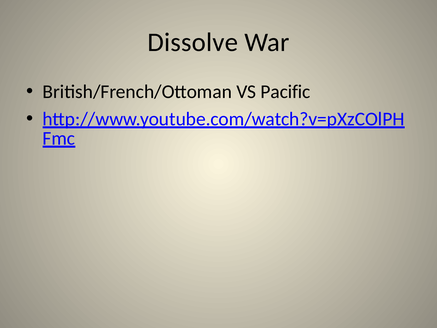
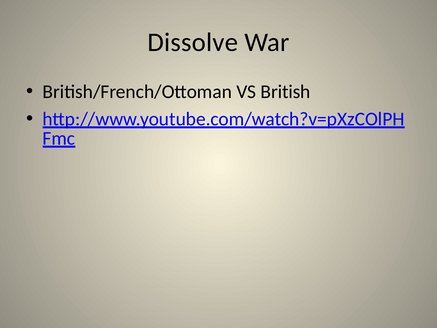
Pacific: Pacific -> British
